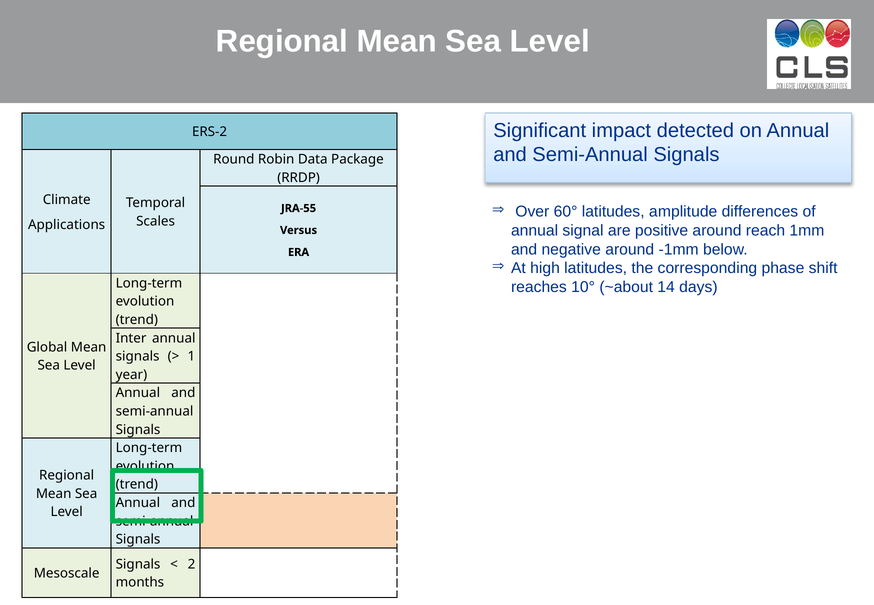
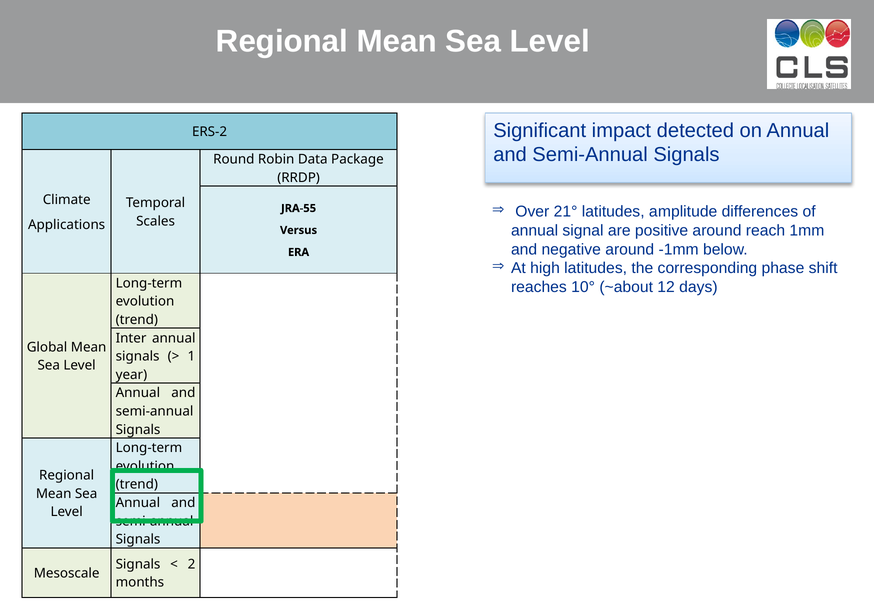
60°: 60° -> 21°
14: 14 -> 12
